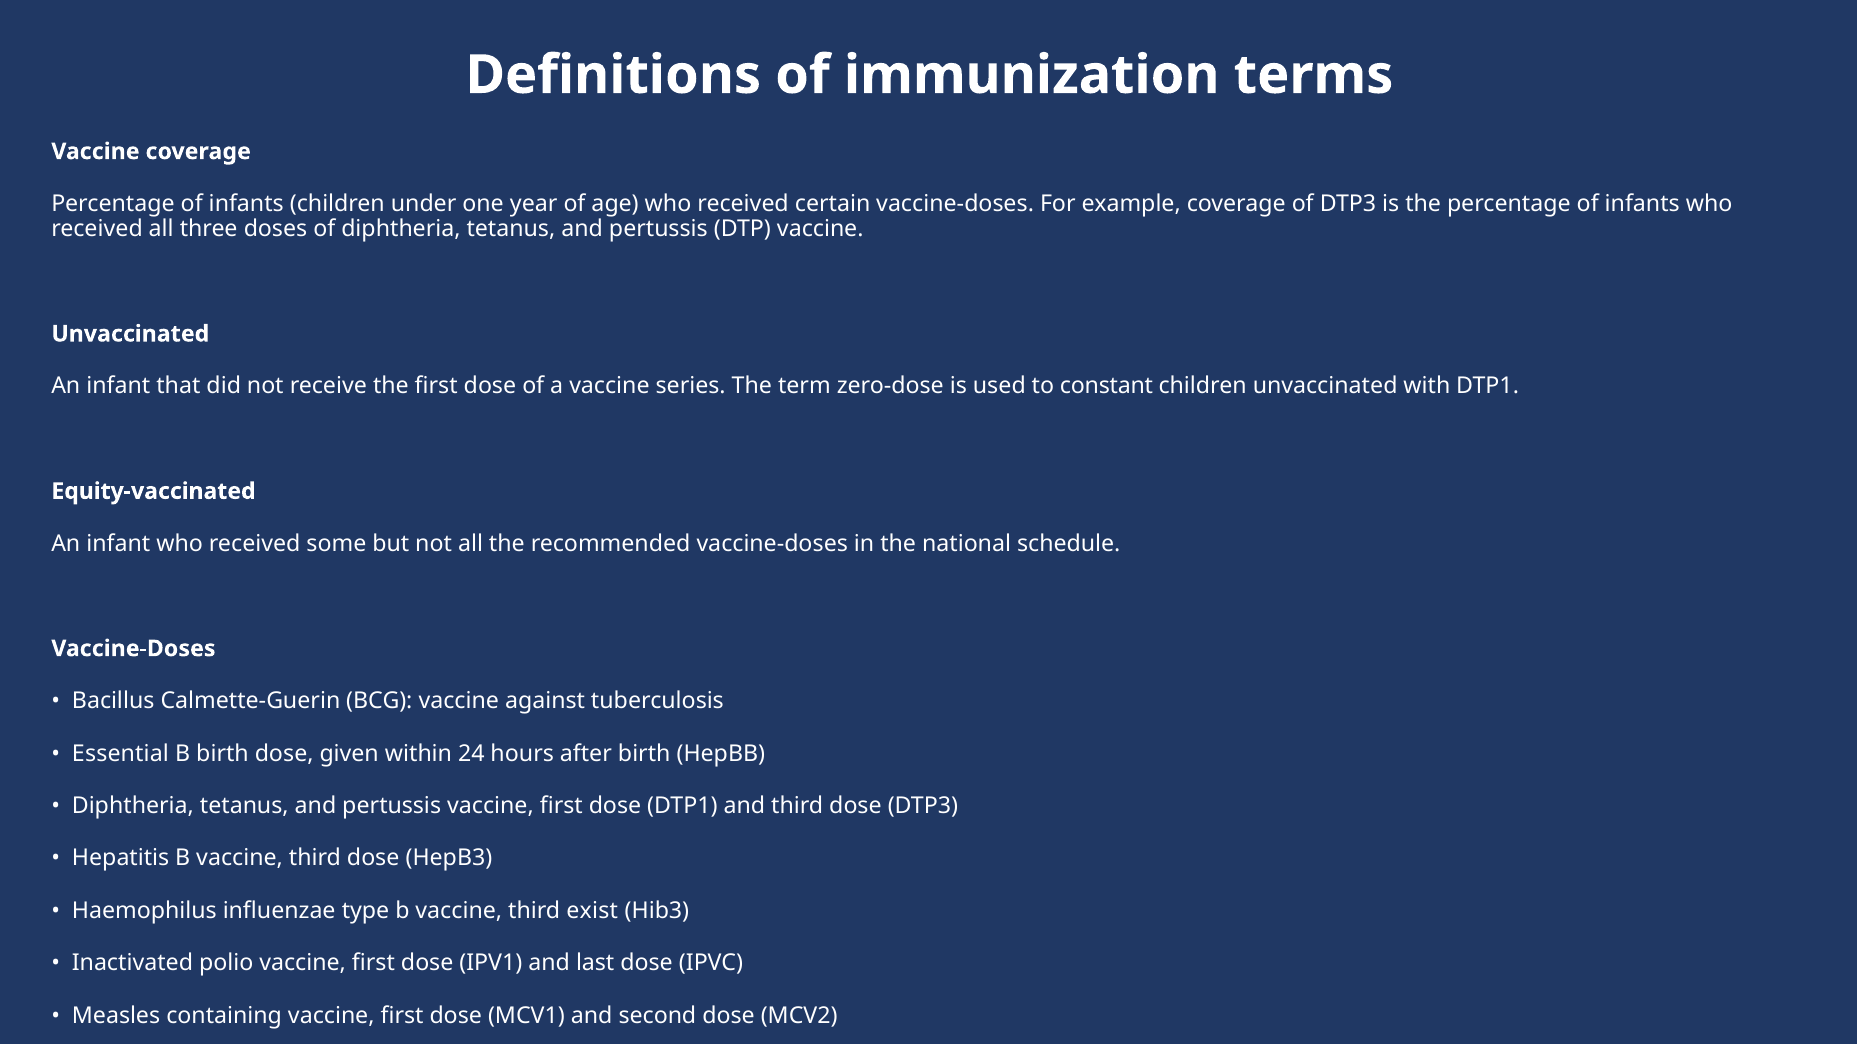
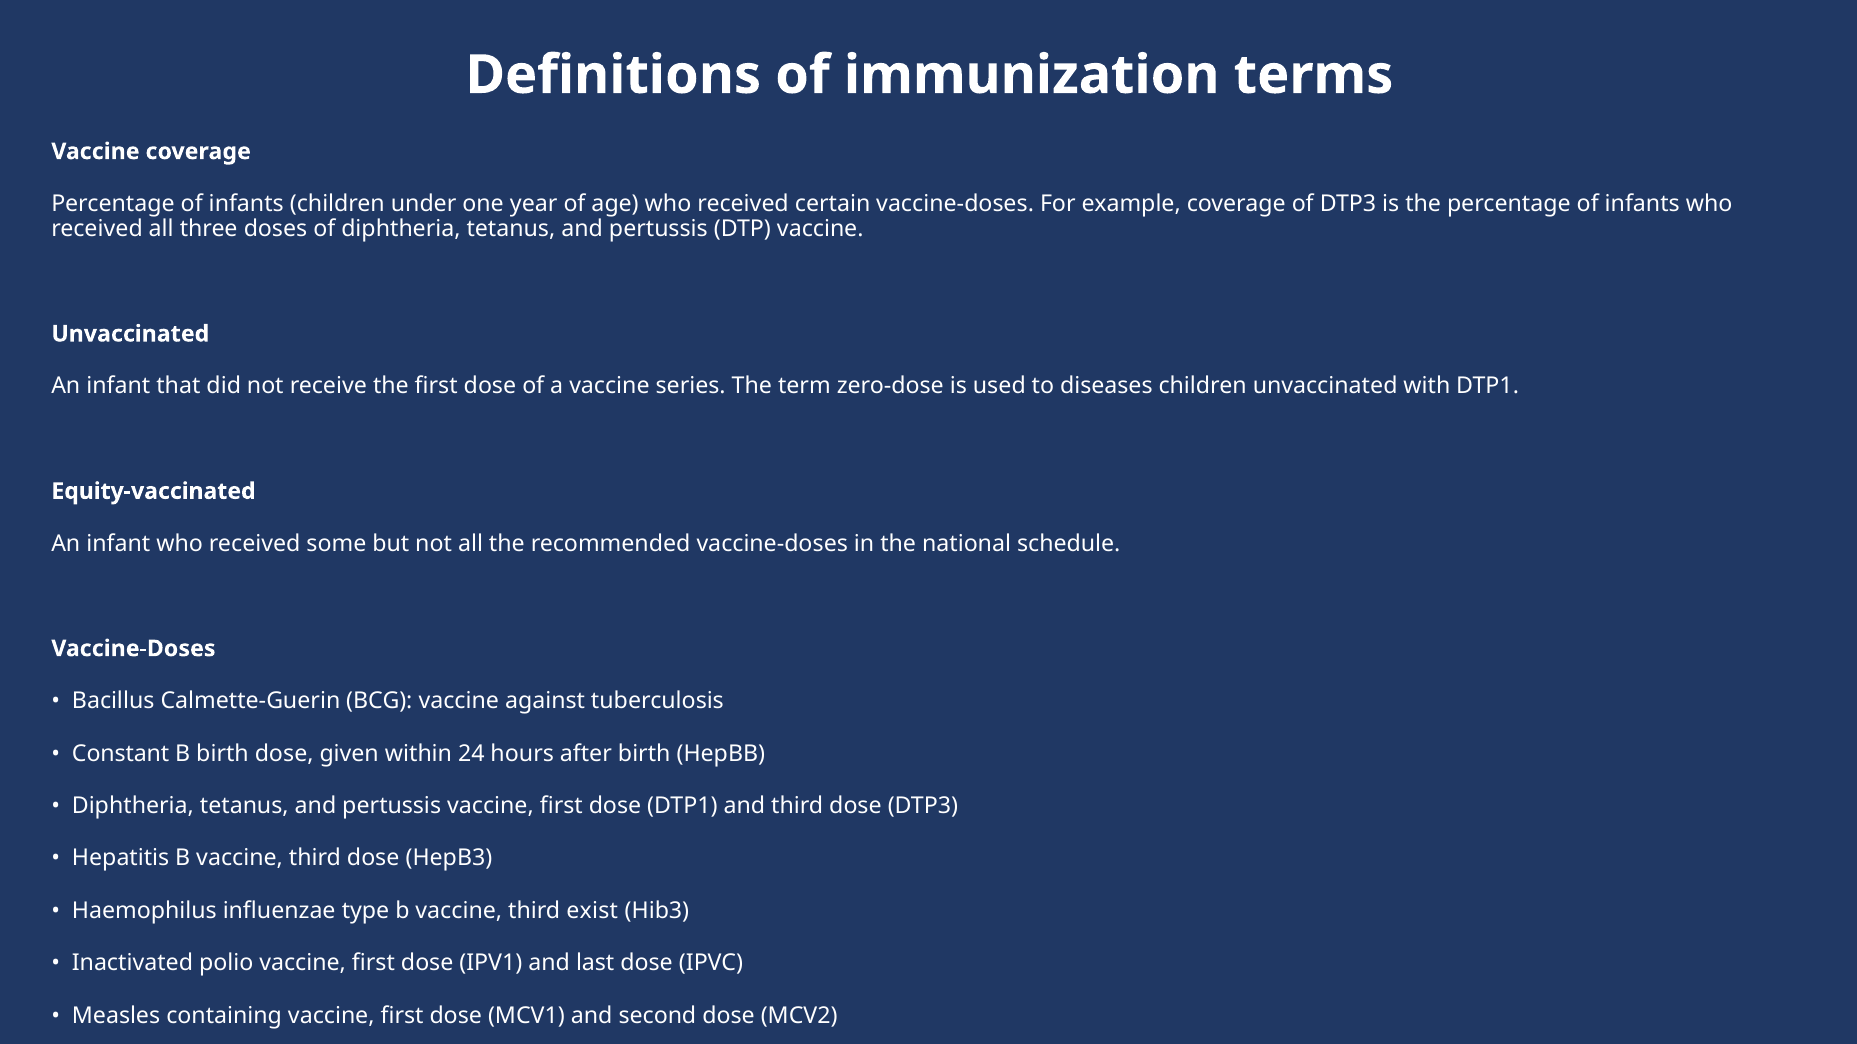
constant: constant -> diseases
Essential: Essential -> Constant
